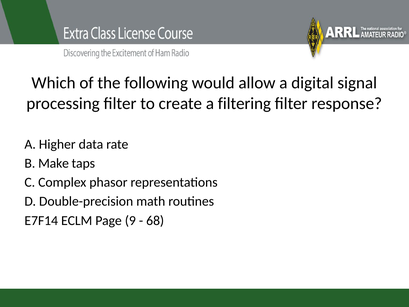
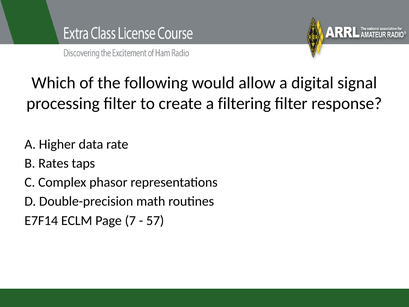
Make: Make -> Rates
9: 9 -> 7
68: 68 -> 57
